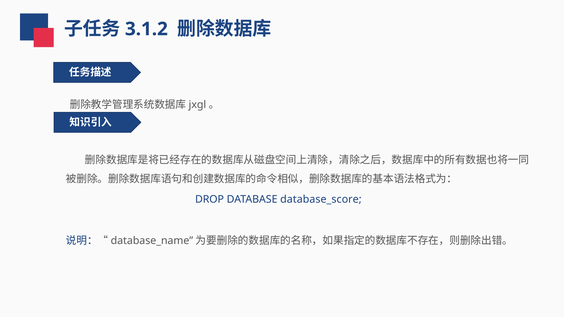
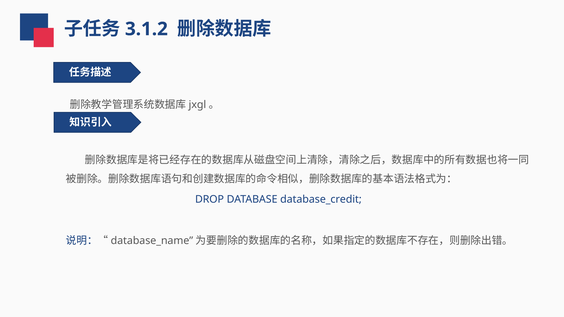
database_score: database_score -> database_credit
